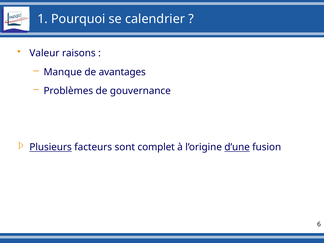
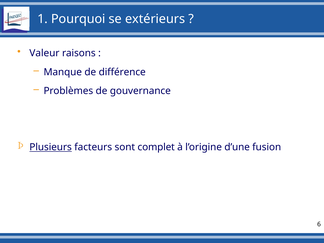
calendrier: calendrier -> extérieurs
avantages: avantages -> différence
d’une underline: present -> none
